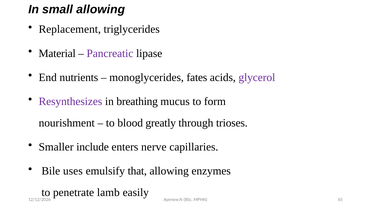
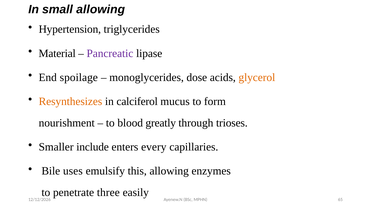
Replacement: Replacement -> Hypertension
nutrients: nutrients -> spoilage
fates: fates -> dose
glycerol colour: purple -> orange
Resynthesizes colour: purple -> orange
breathing: breathing -> calciferol
nerve: nerve -> every
that: that -> this
lamb: lamb -> three
